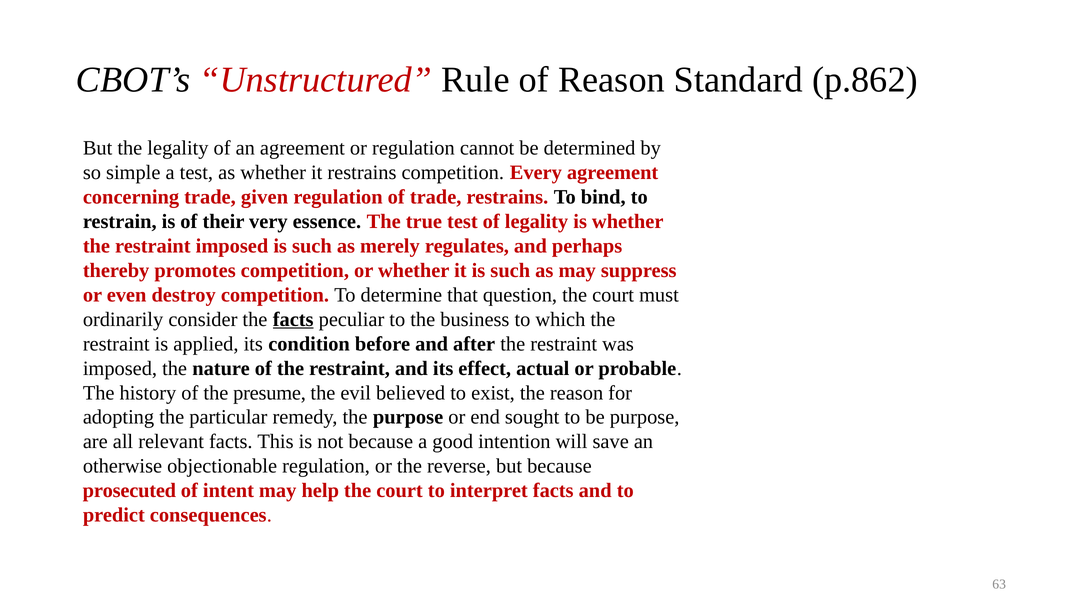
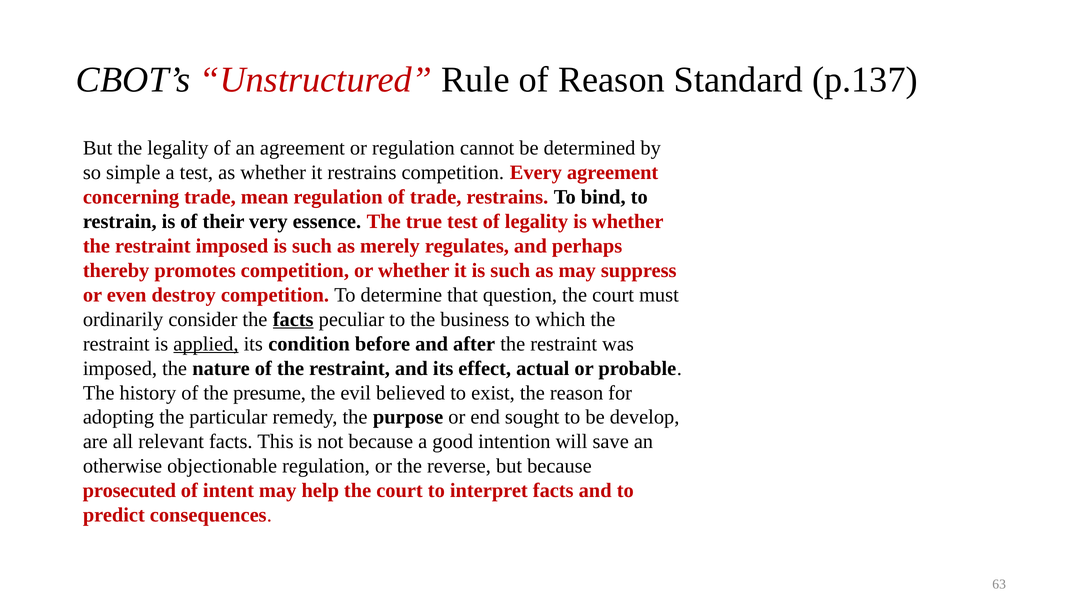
p.862: p.862 -> p.137
given: given -> mean
applied underline: none -> present
be purpose: purpose -> develop
